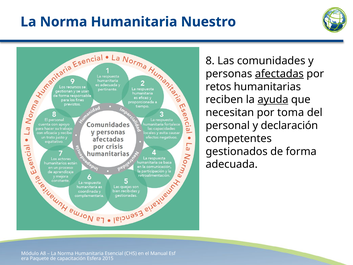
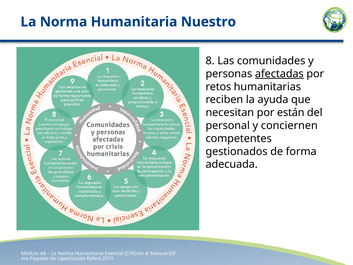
ayuda underline: present -> none
toma: toma -> están
declaración: declaración -> conciernen
